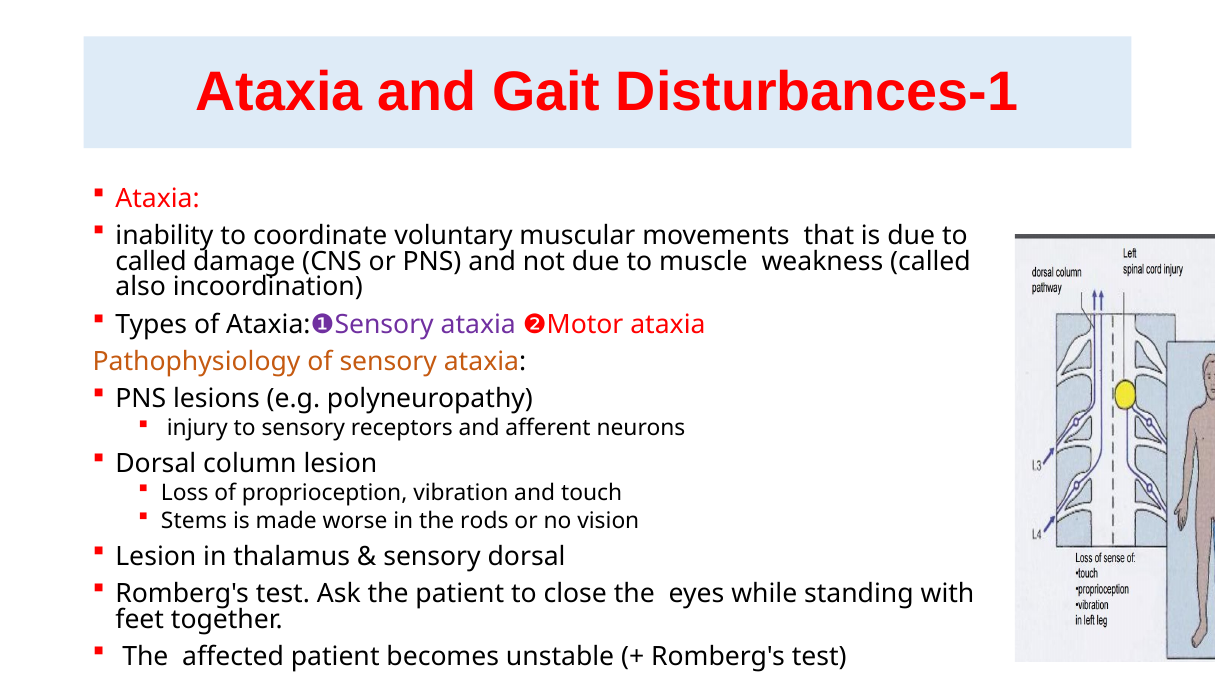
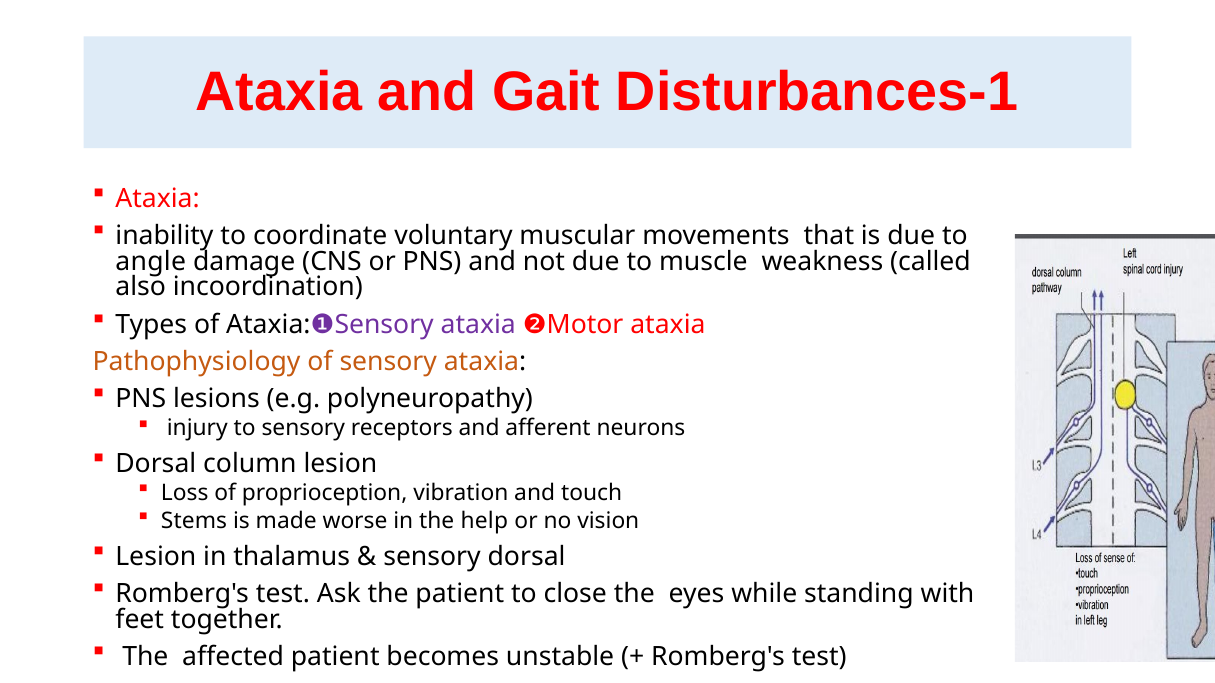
called at (151, 261): called -> angle
rods: rods -> help
